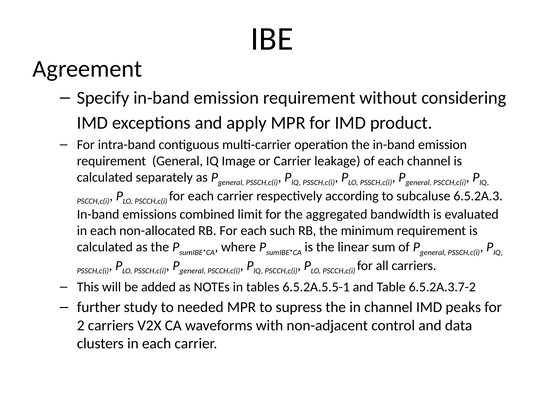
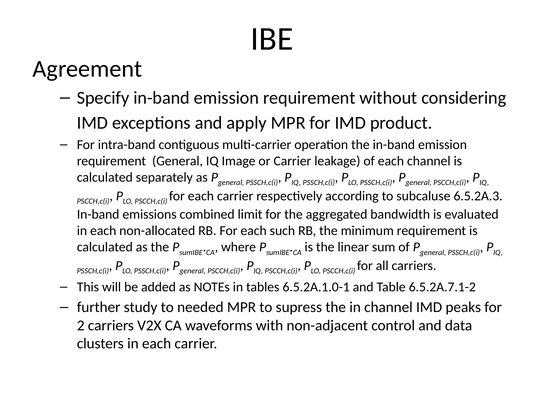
6.5.2A.5.5-1: 6.5.2A.5.5-1 -> 6.5.2A.1.0-1
6.5.2A.3.7-2: 6.5.2A.3.7-2 -> 6.5.2A.7.1-2
